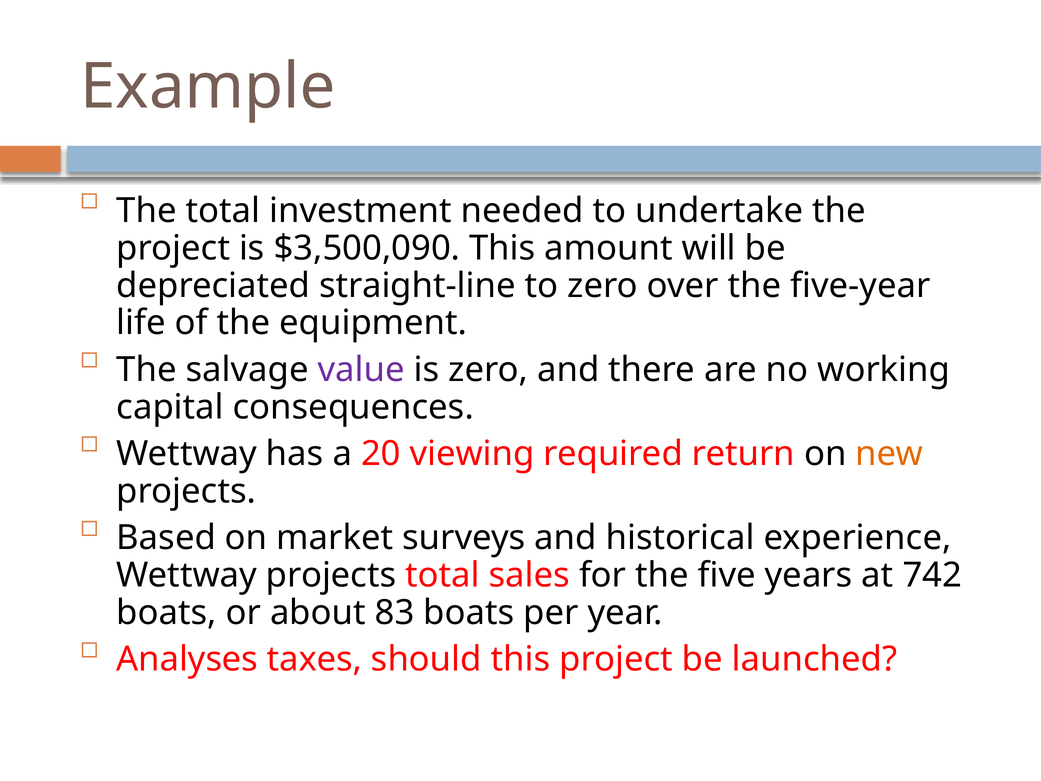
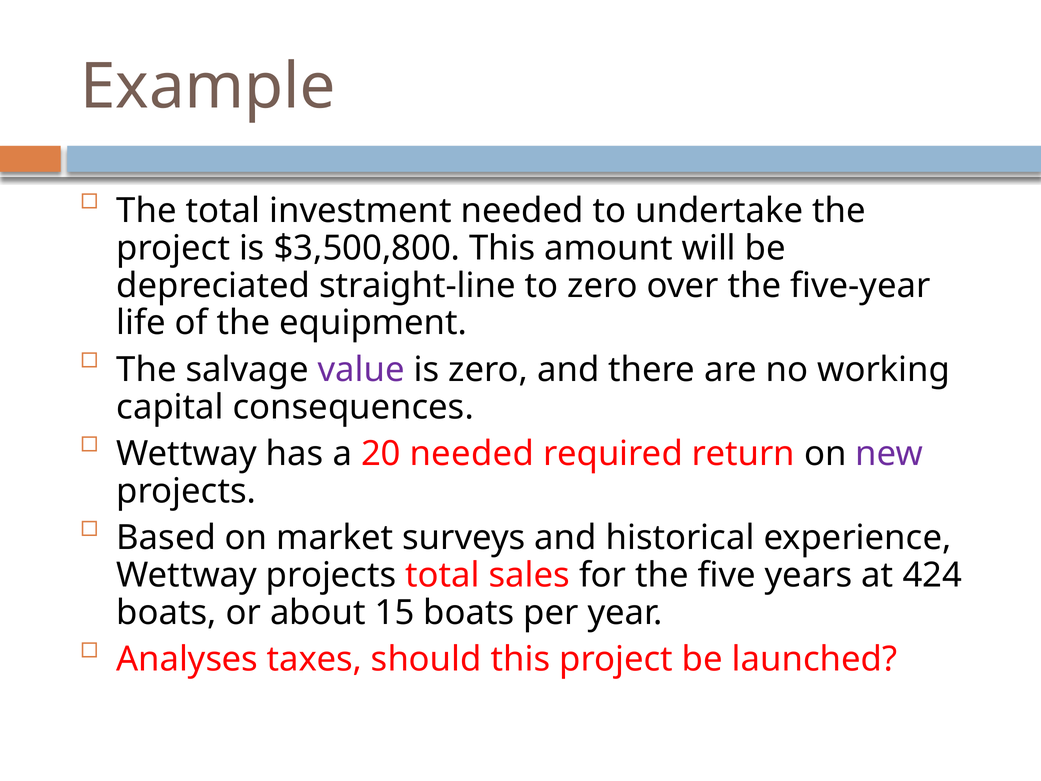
$3,500,090: $3,500,090 -> $3,500,800
20 viewing: viewing -> needed
new colour: orange -> purple
742: 742 -> 424
83: 83 -> 15
